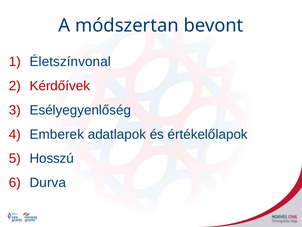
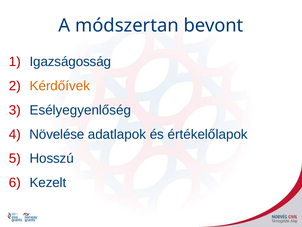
Életszínvonal: Életszínvonal -> Igazságosság
Kérdőívek colour: red -> orange
Emberek: Emberek -> Növelése
Durva: Durva -> Kezelt
